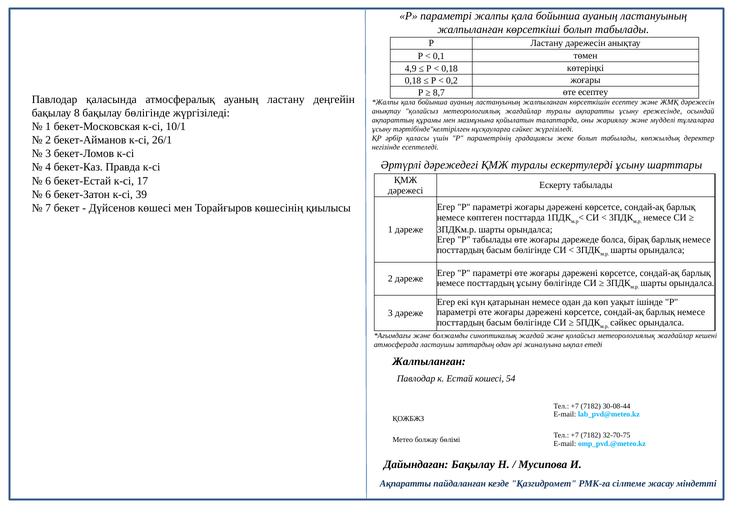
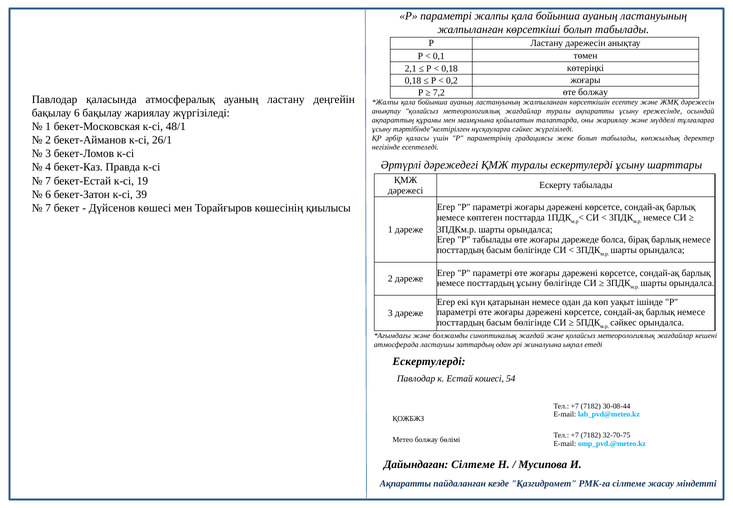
4,9: 4,9 -> 2,1
8,7: 8,7 -> 7,2
өте есептеу: есептеу -> болжау
бақылау 8: 8 -> 6
бақылау бөлігінде: бөлігінде -> жариялау
10/1: 10/1 -> 48/1
6 at (48, 181): 6 -> 7
17: 17 -> 19
Жалпыланған at (429, 361): Жалпыланған -> Ескертулерді
Дайындаған Бақылау: Бақылау -> Сілтеме
